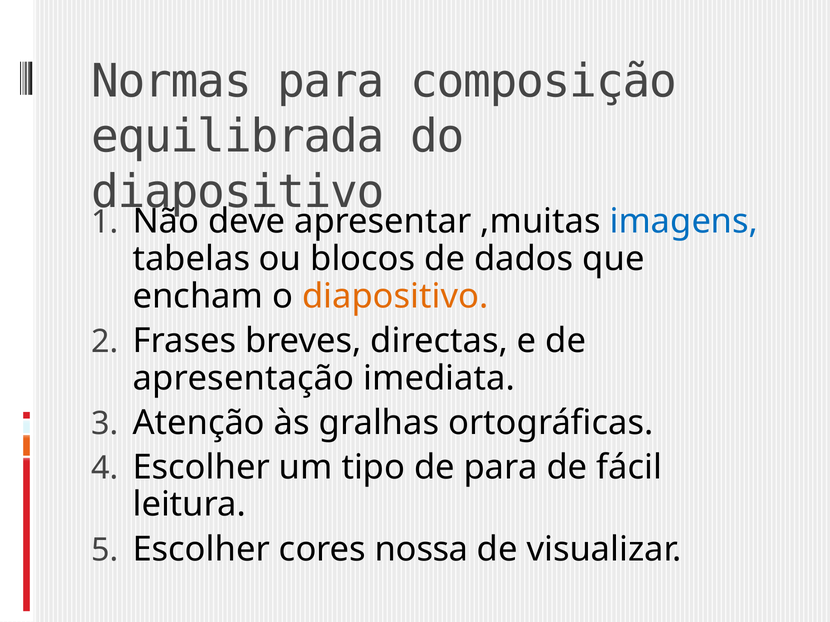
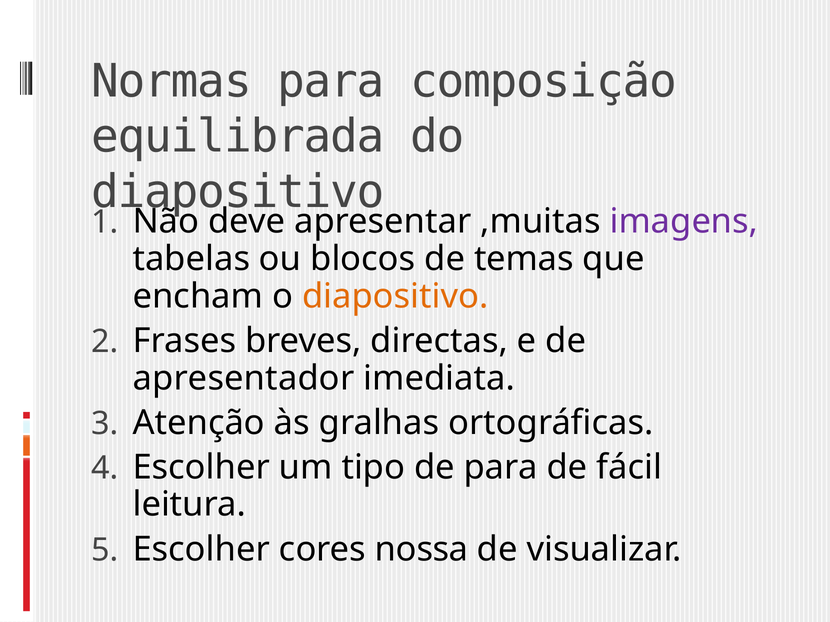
imagens colour: blue -> purple
dados: dados -> temas
apresentação: apresentação -> apresentador
